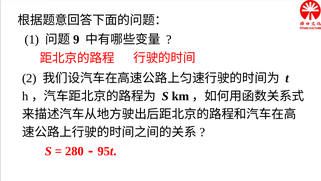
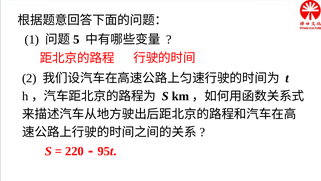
9: 9 -> 5
280: 280 -> 220
